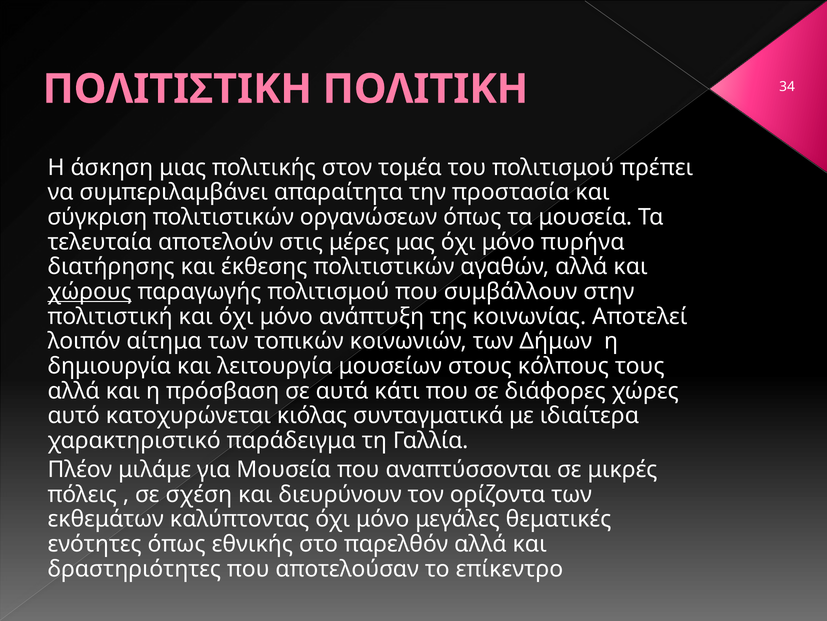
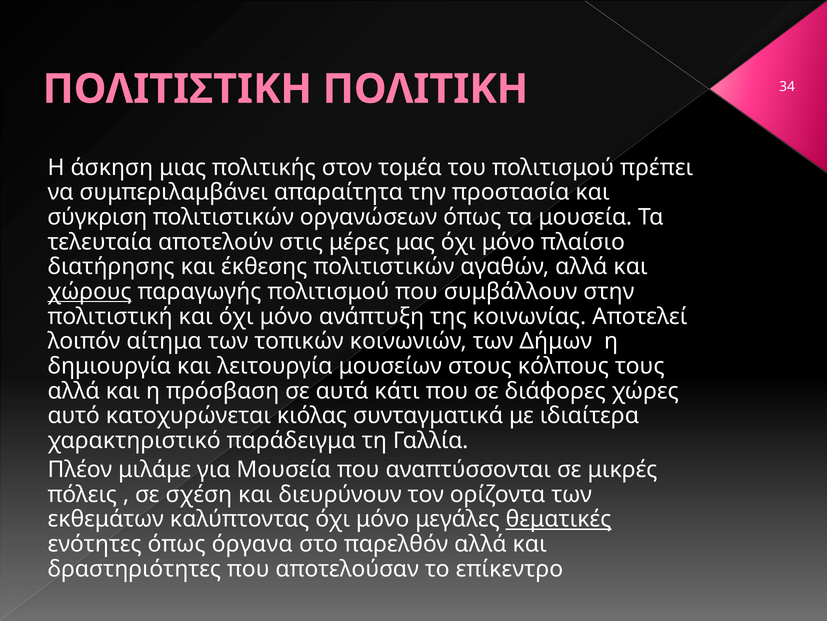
πυρήνα: πυρήνα -> πλαίσιο
θεματικές underline: none -> present
εθνικής: εθνικής -> όργανα
